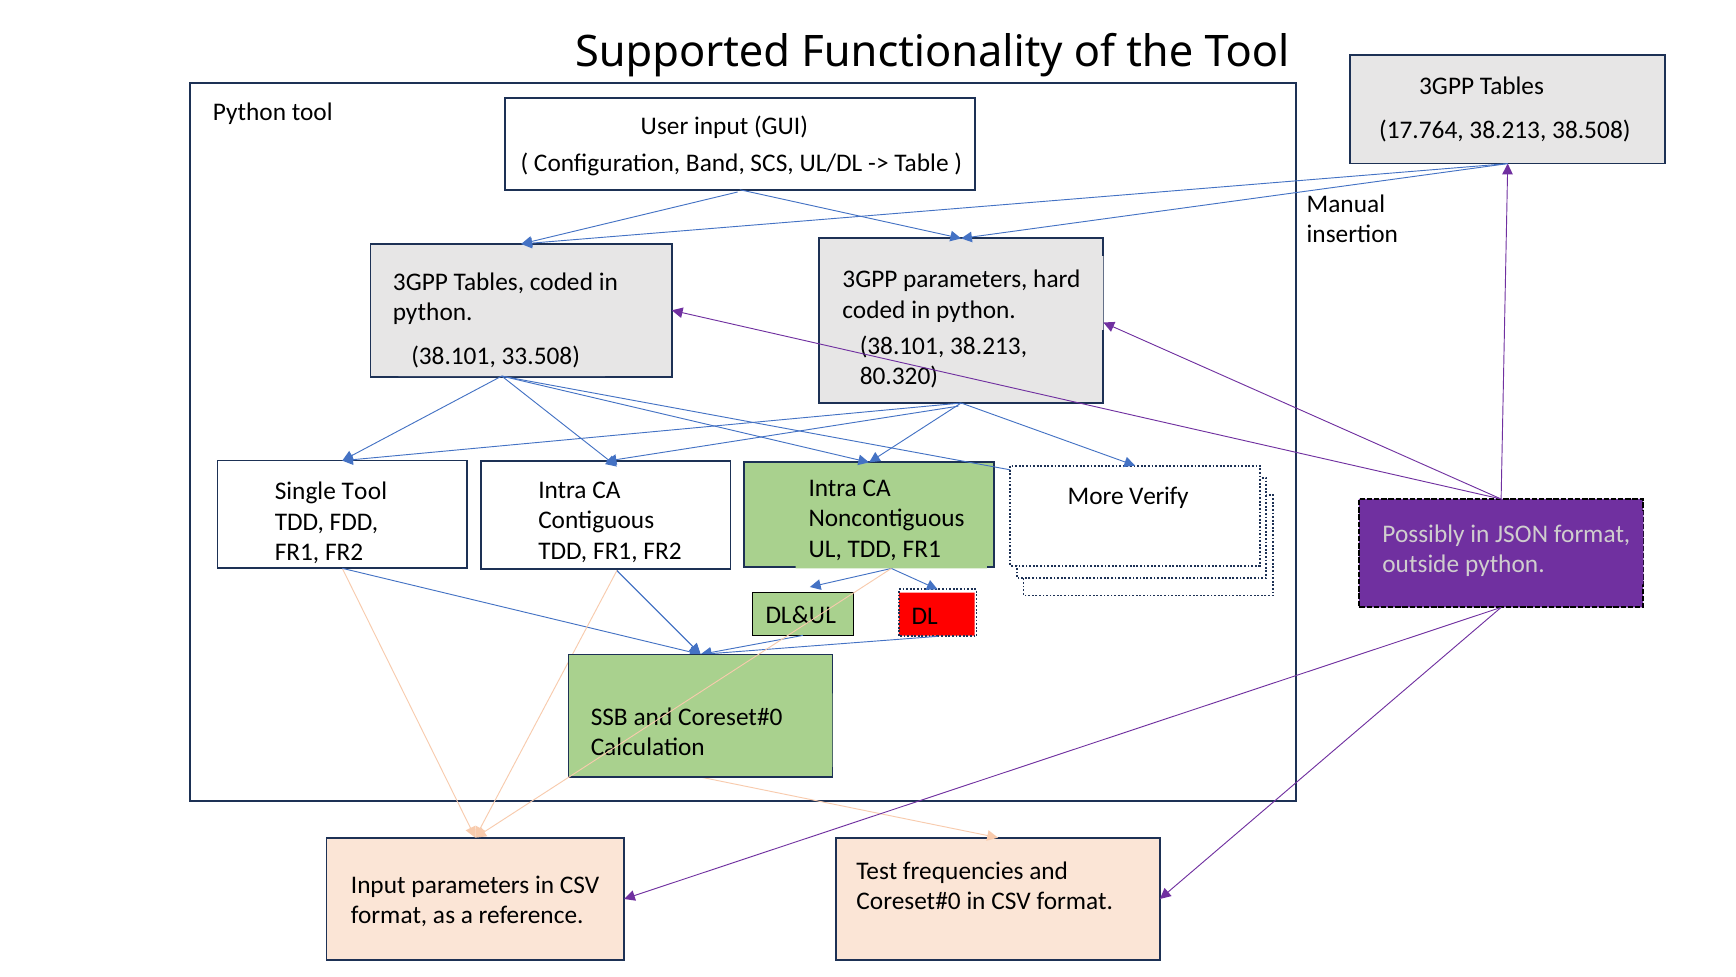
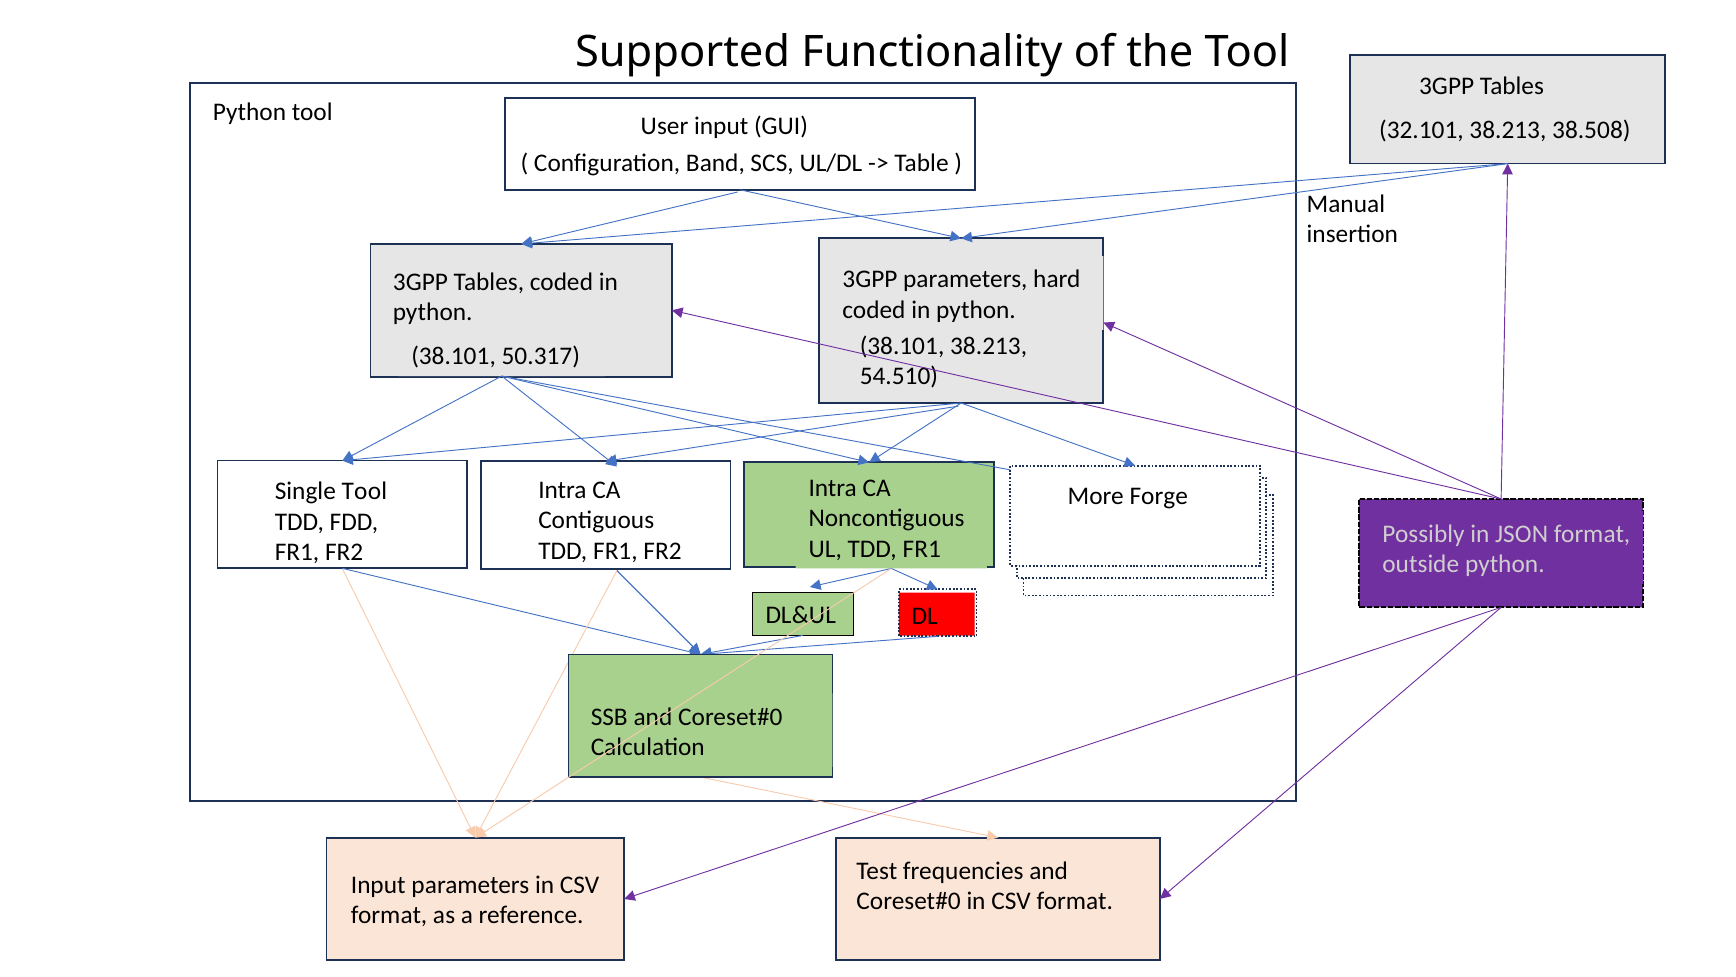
17.764: 17.764 -> 32.101
33.508: 33.508 -> 50.317
80.320: 80.320 -> 54.510
Verify: Verify -> Forge
